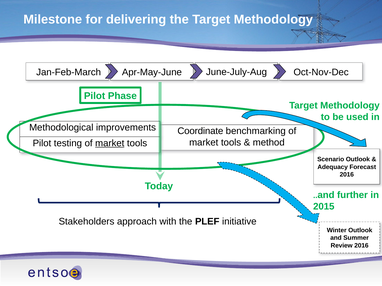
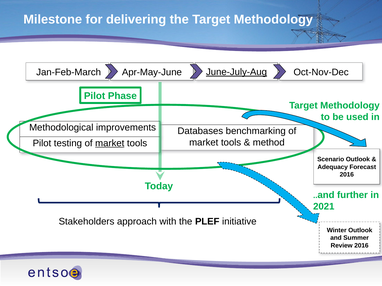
June-July-Aug underline: none -> present
Coordinate: Coordinate -> Databases
2015: 2015 -> 2021
